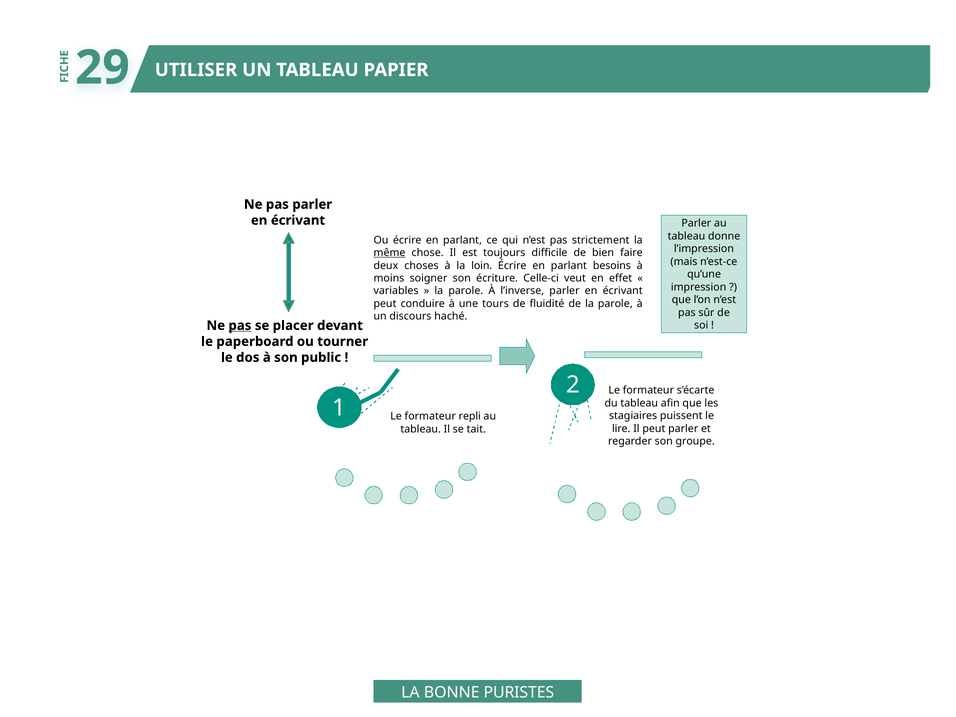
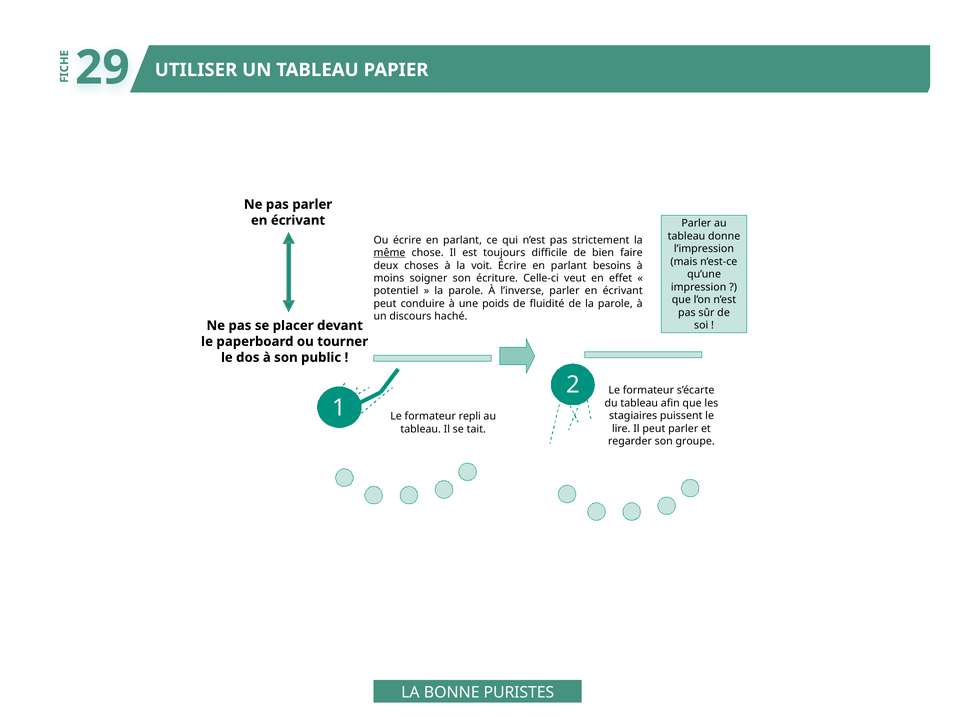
loin: loin -> voit
variables: variables -> potentiel
tours: tours -> poids
pas at (240, 326) underline: present -> none
